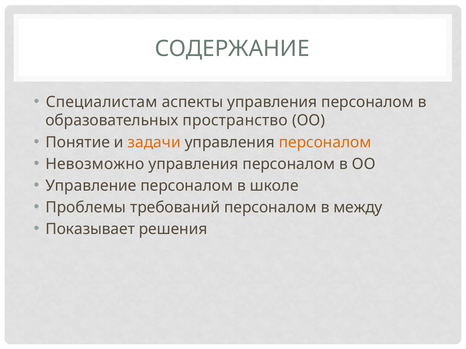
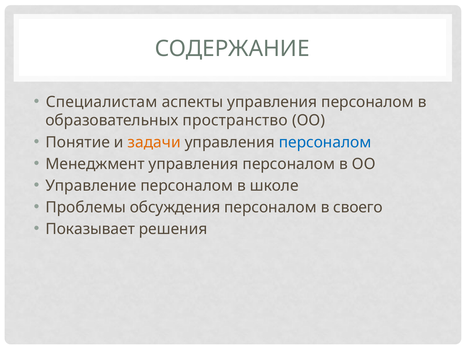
персоналом at (325, 142) colour: orange -> blue
Невозможно: Невозможно -> Менеджмент
требований: требований -> обсуждения
между: между -> своего
